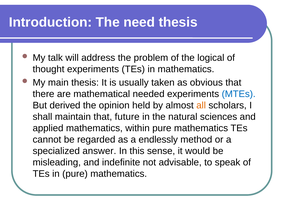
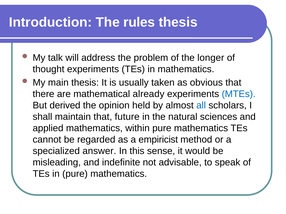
need: need -> rules
logical: logical -> longer
needed: needed -> already
all colour: orange -> blue
endlessly: endlessly -> empiricist
